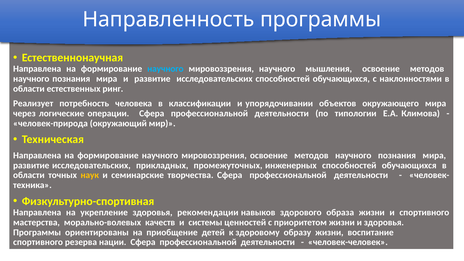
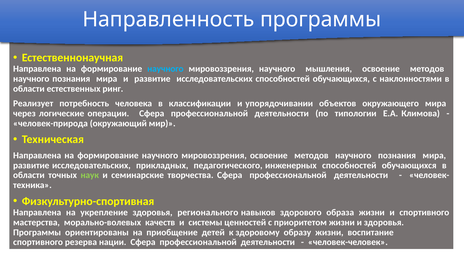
промежуточных: промежуточных -> педагогического
наук colour: yellow -> light green
рекомендации: рекомендации -> регионального
